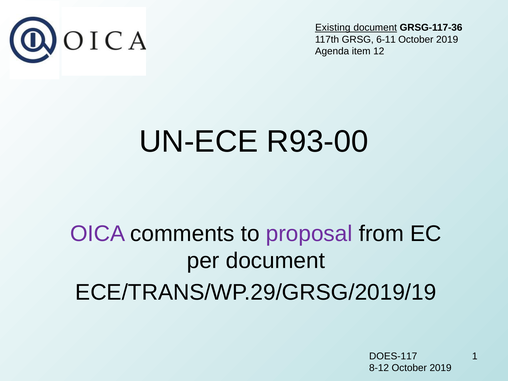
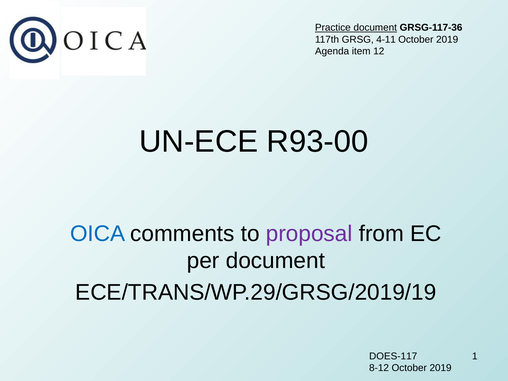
Existing: Existing -> Practice
6-11: 6-11 -> 4-11
OICA colour: purple -> blue
